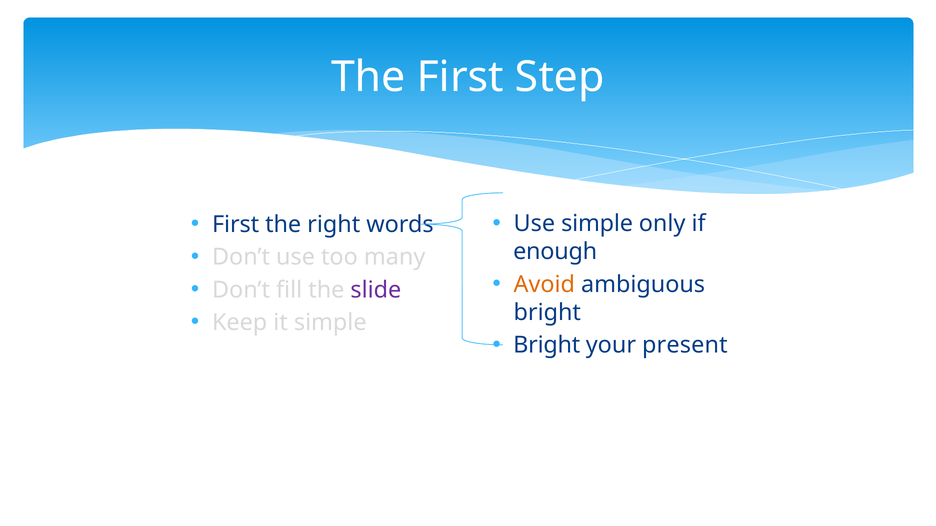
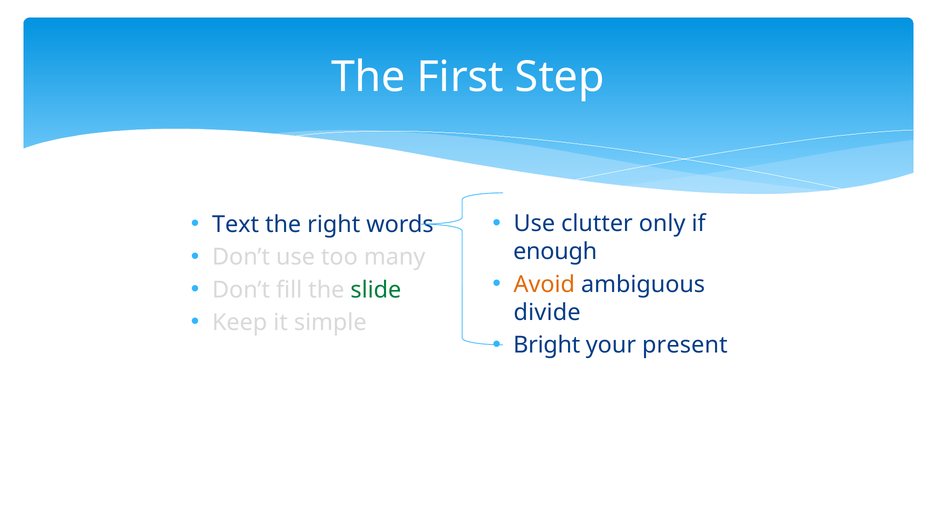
Use simple: simple -> clutter
First at (236, 225): First -> Text
slide colour: purple -> green
bright at (547, 313): bright -> divide
